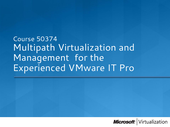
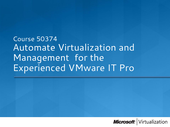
Multipath: Multipath -> Automate
